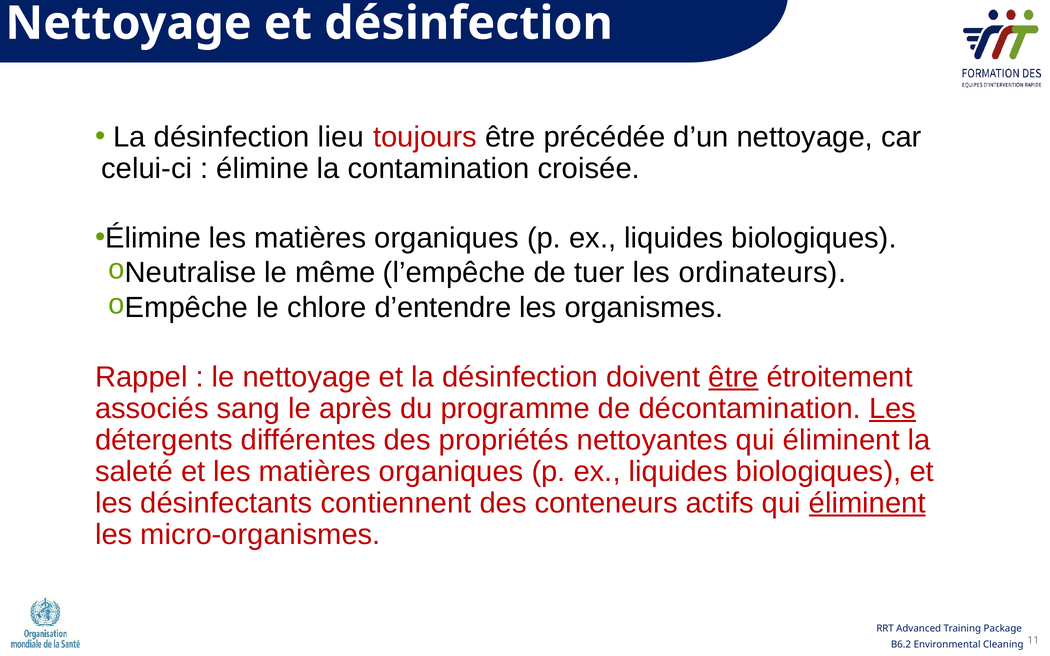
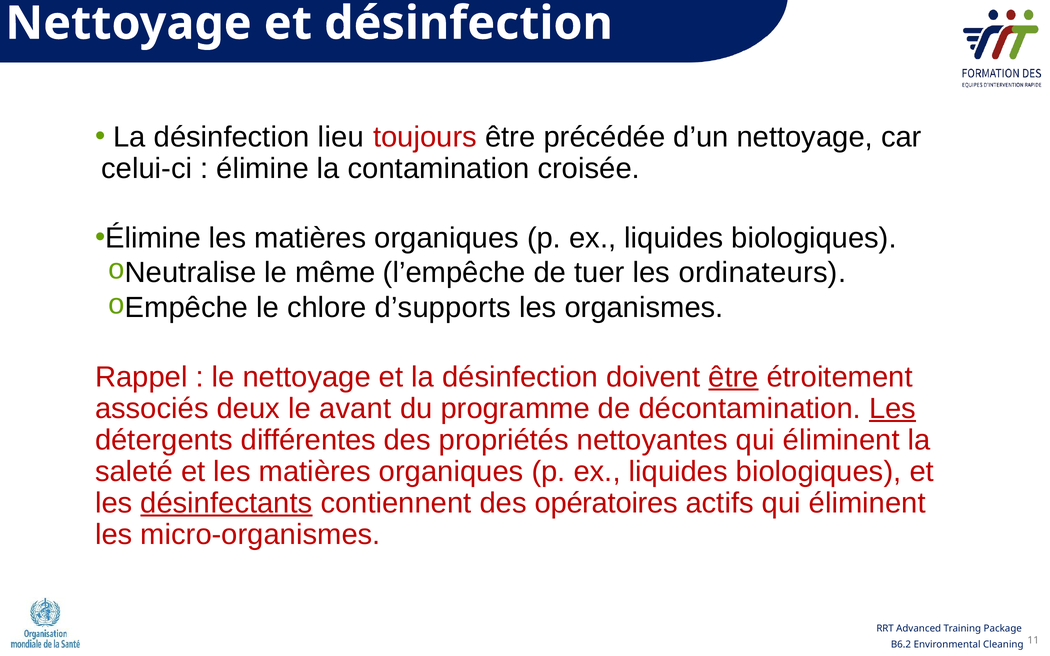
d’entendre: d’entendre -> d’supports
sang: sang -> deux
après: après -> avant
désinfectants underline: none -> present
conteneurs: conteneurs -> opératoires
éliminent at (867, 503) underline: present -> none
